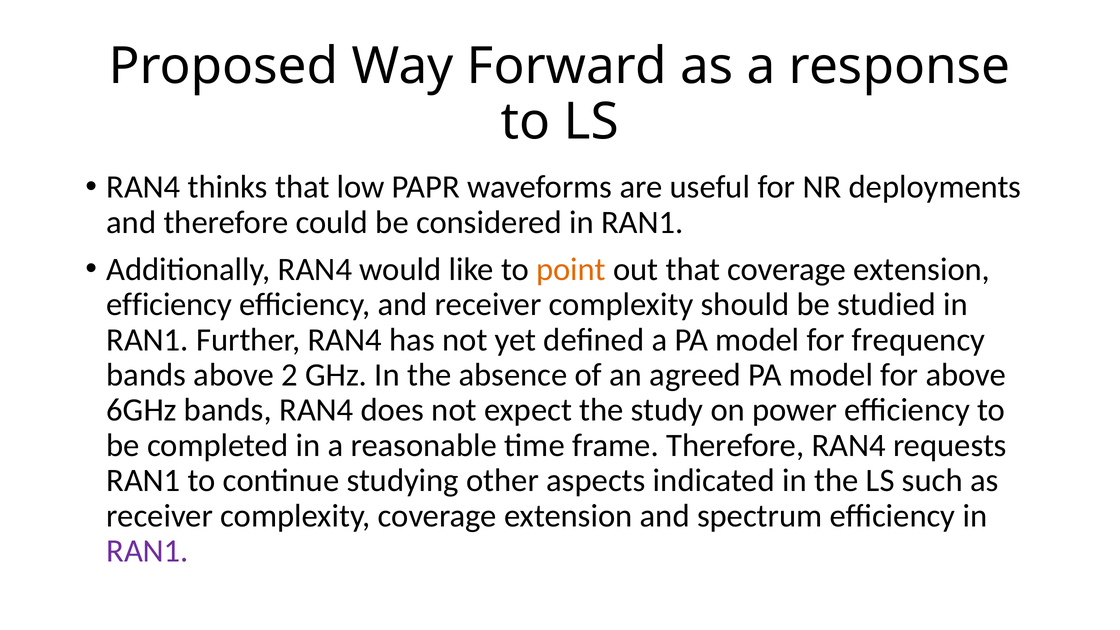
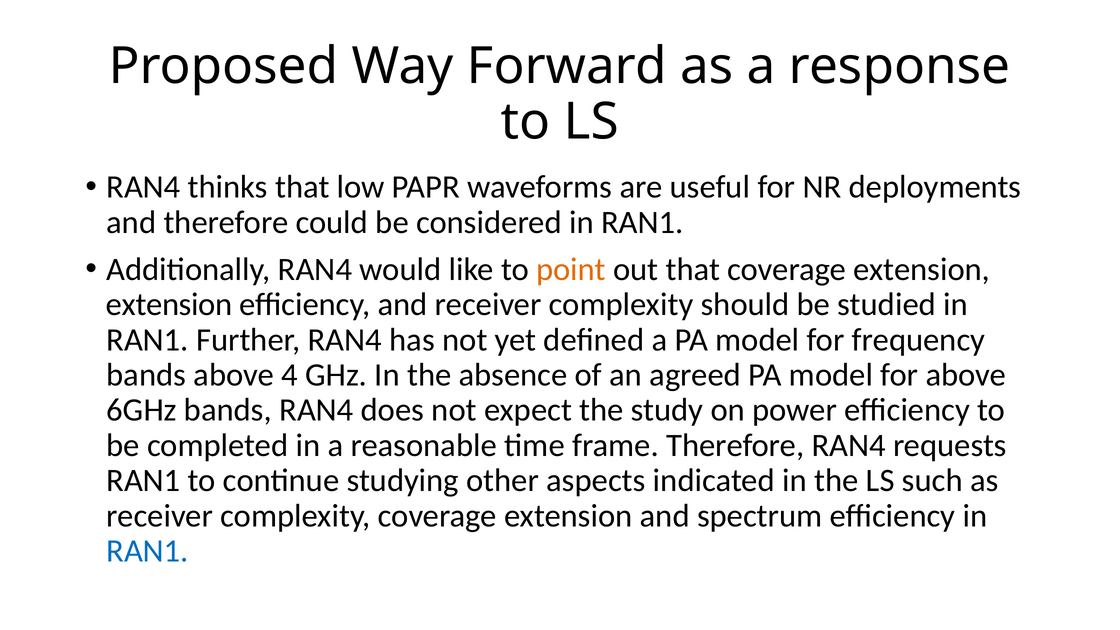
efficiency at (169, 305): efficiency -> extension
2: 2 -> 4
RAN1 at (148, 551) colour: purple -> blue
